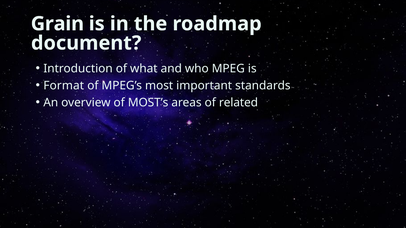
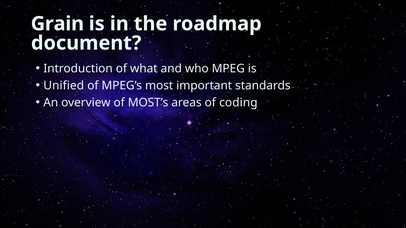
Format: Format -> Unified
related: related -> coding
